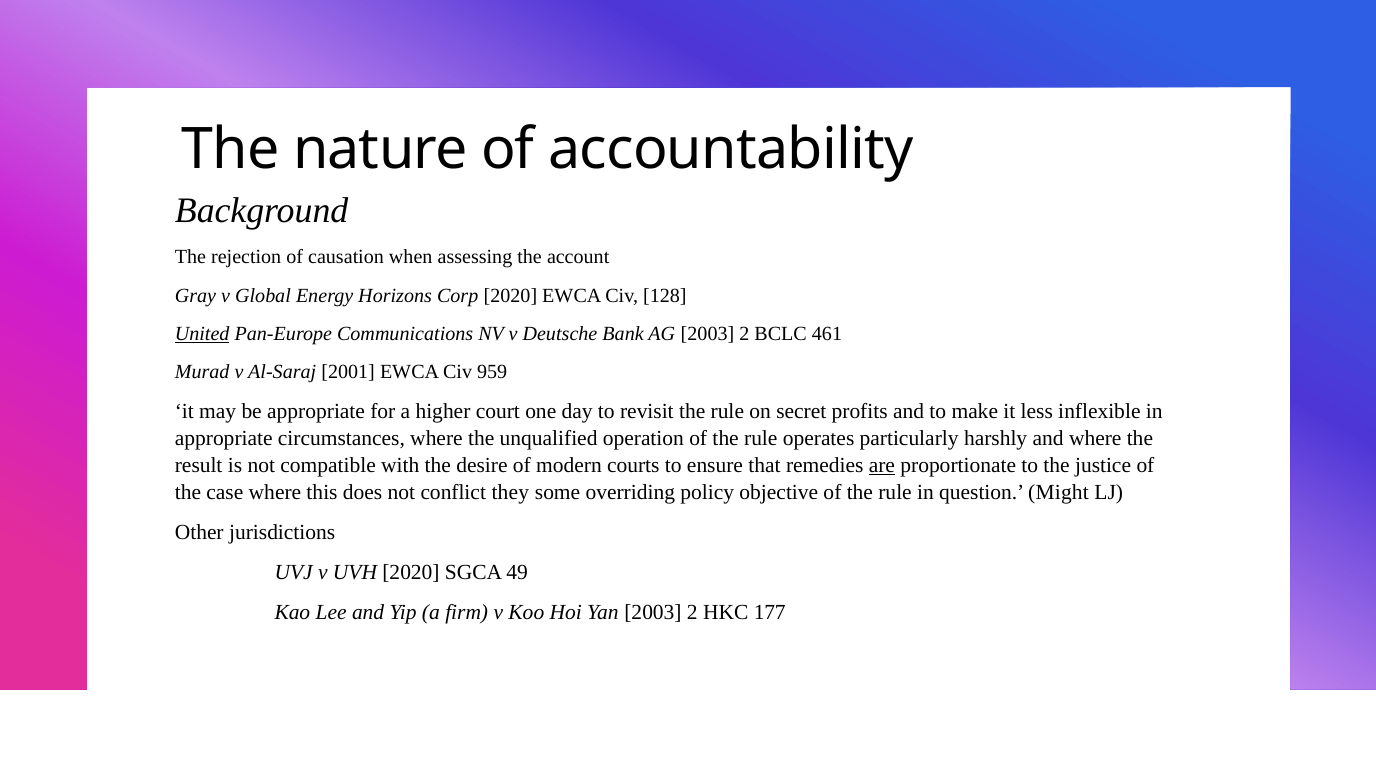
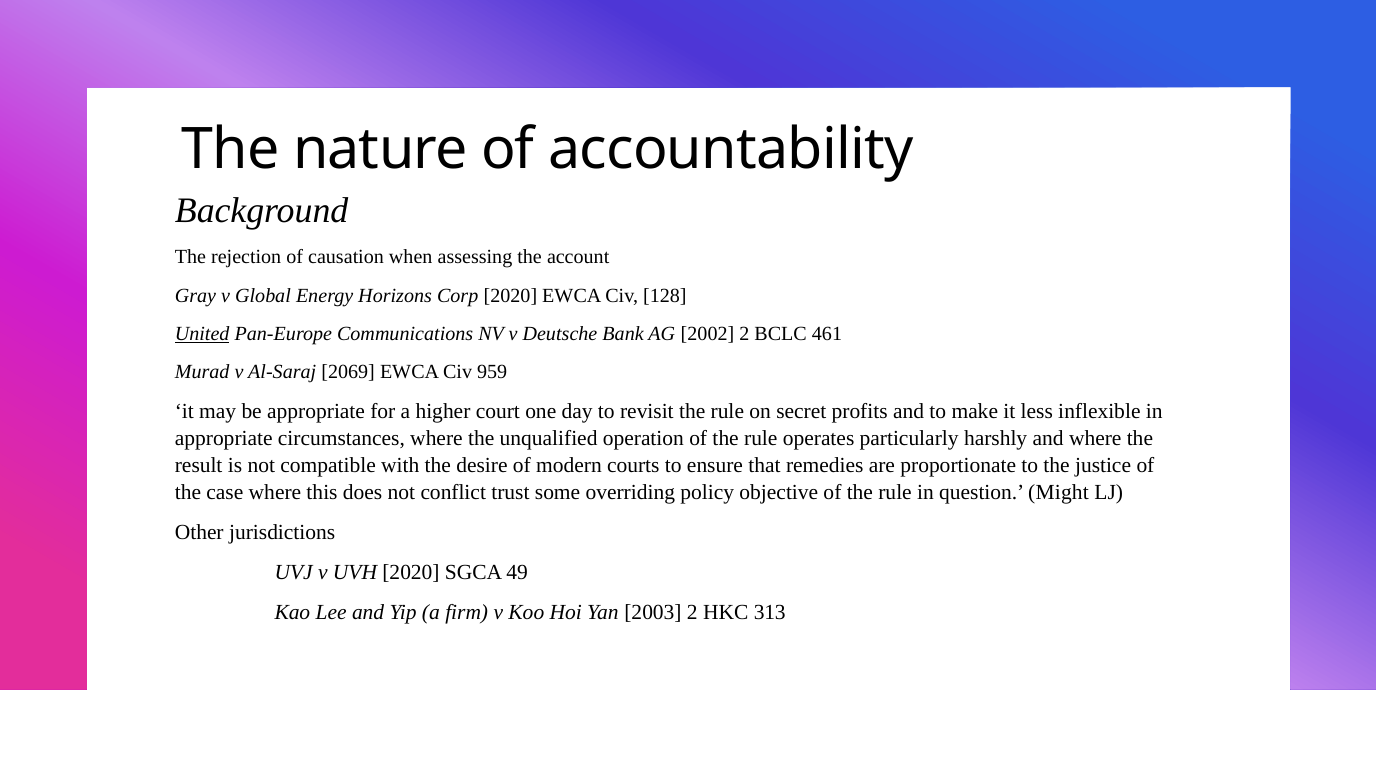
AG 2003: 2003 -> 2002
2001: 2001 -> 2069
are underline: present -> none
they: they -> trust
177: 177 -> 313
